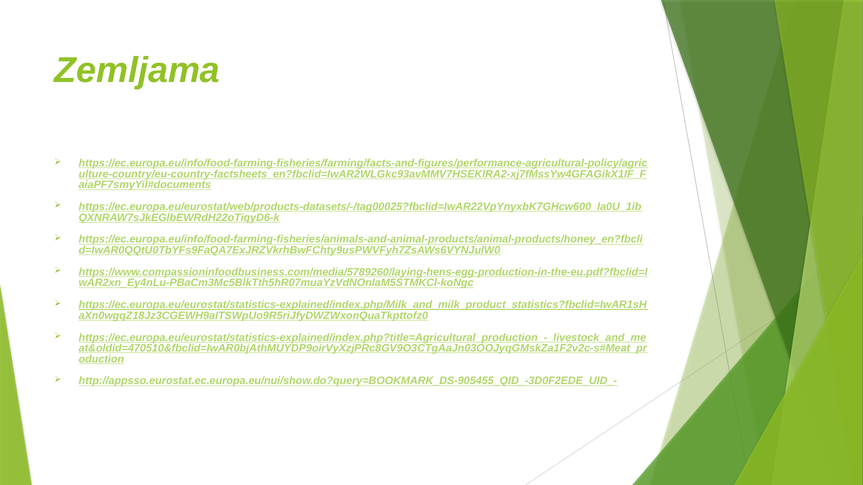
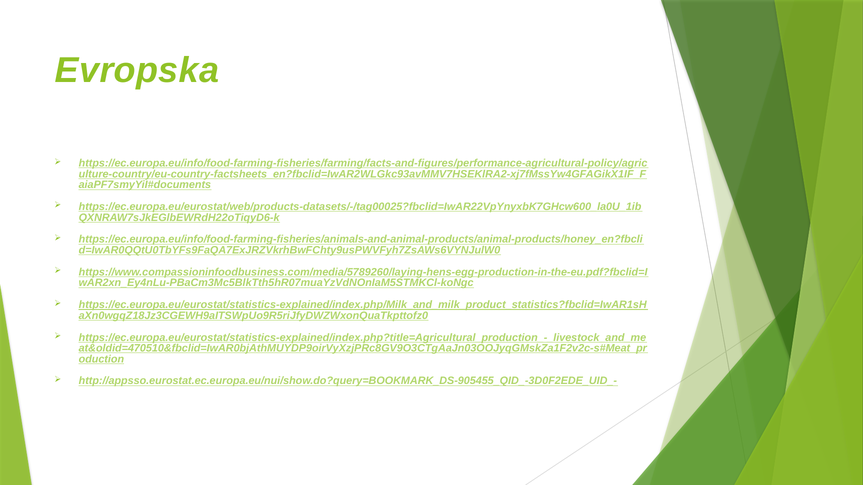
Zemljama: Zemljama -> Evropska
